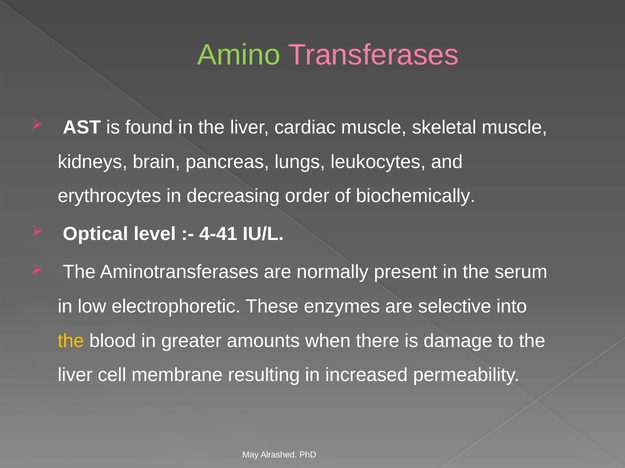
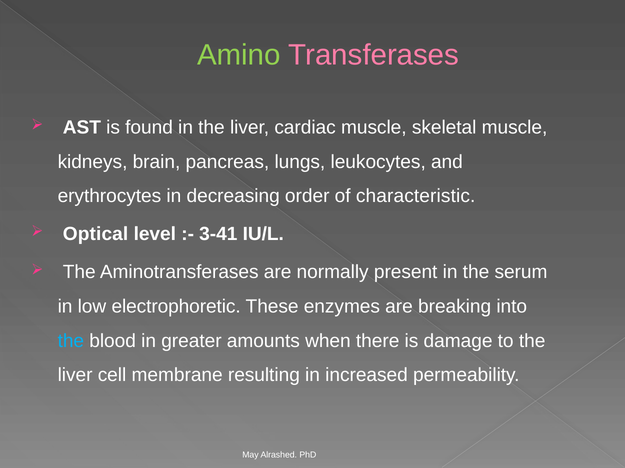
biochemically: biochemically -> characteristic
4-41: 4-41 -> 3-41
selective: selective -> breaking
the at (71, 341) colour: yellow -> light blue
